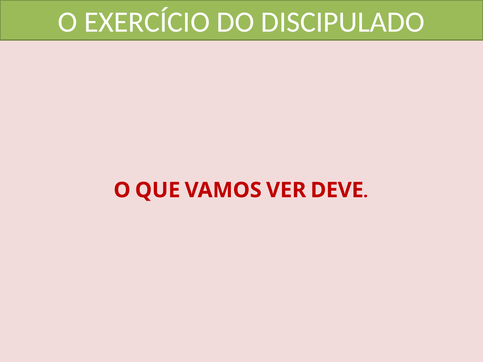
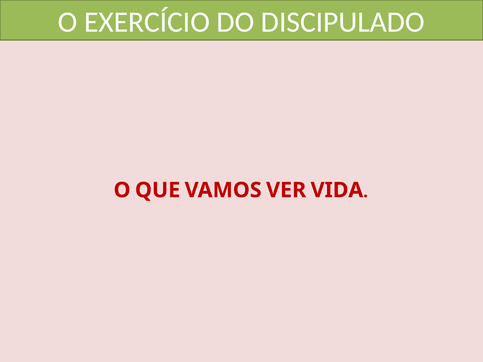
DEVE: DEVE -> VIDA
